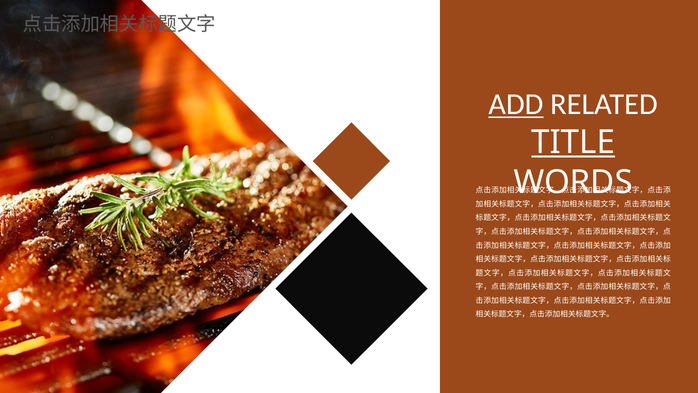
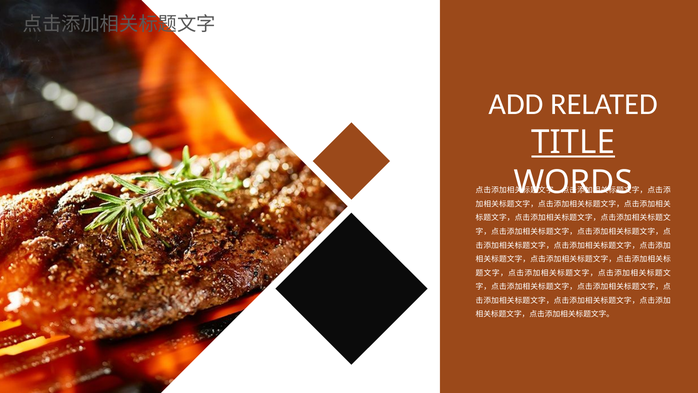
ADD underline: present -> none
